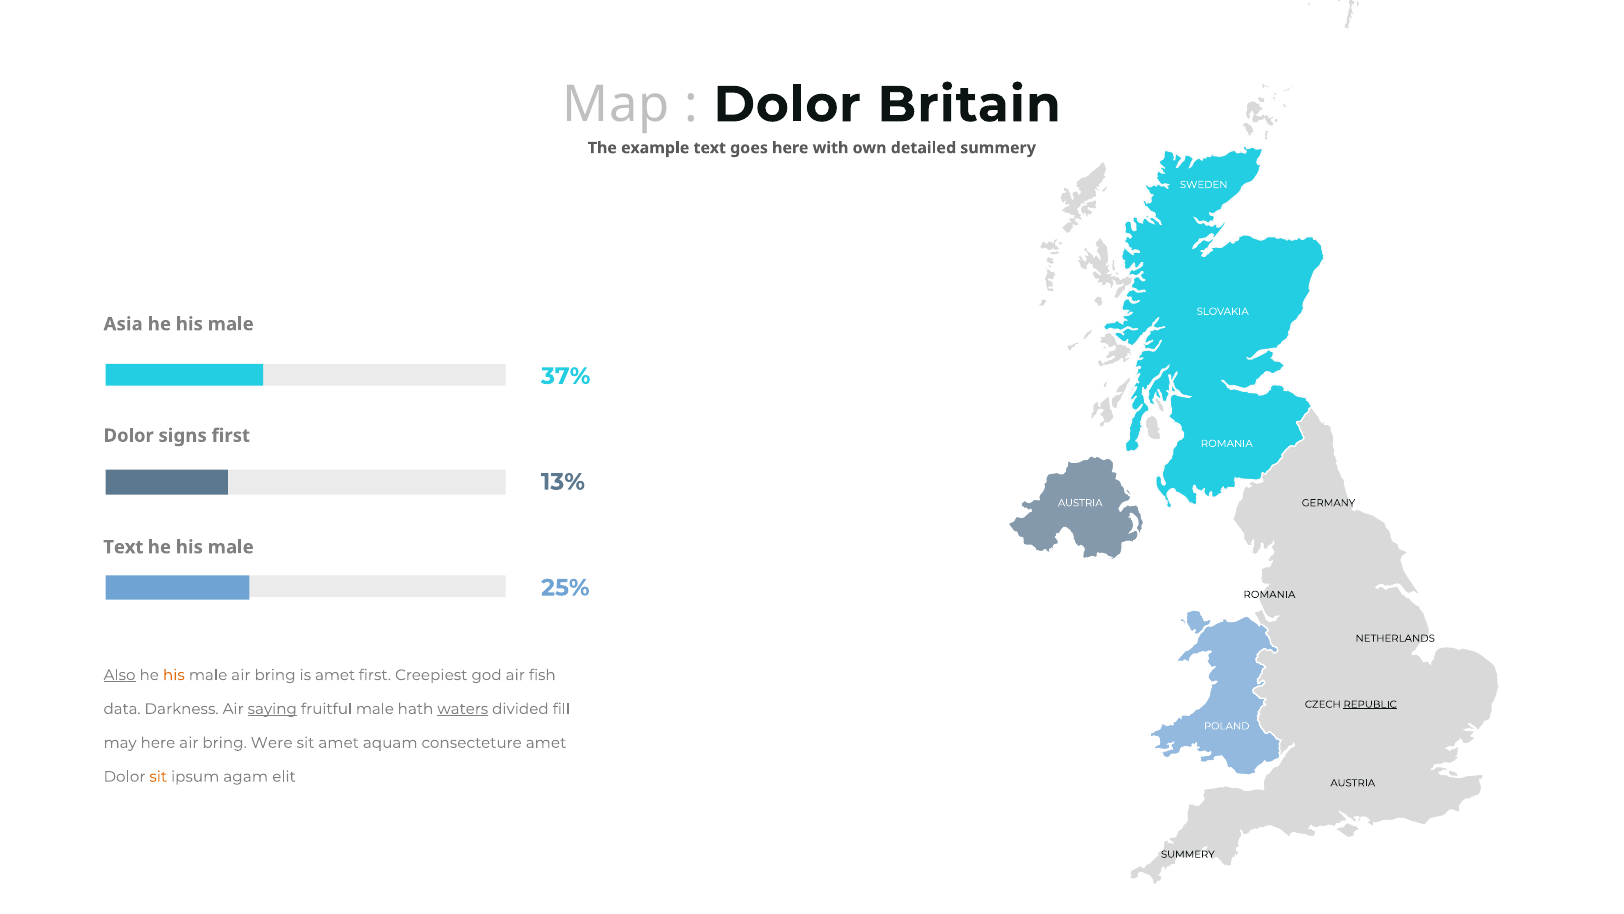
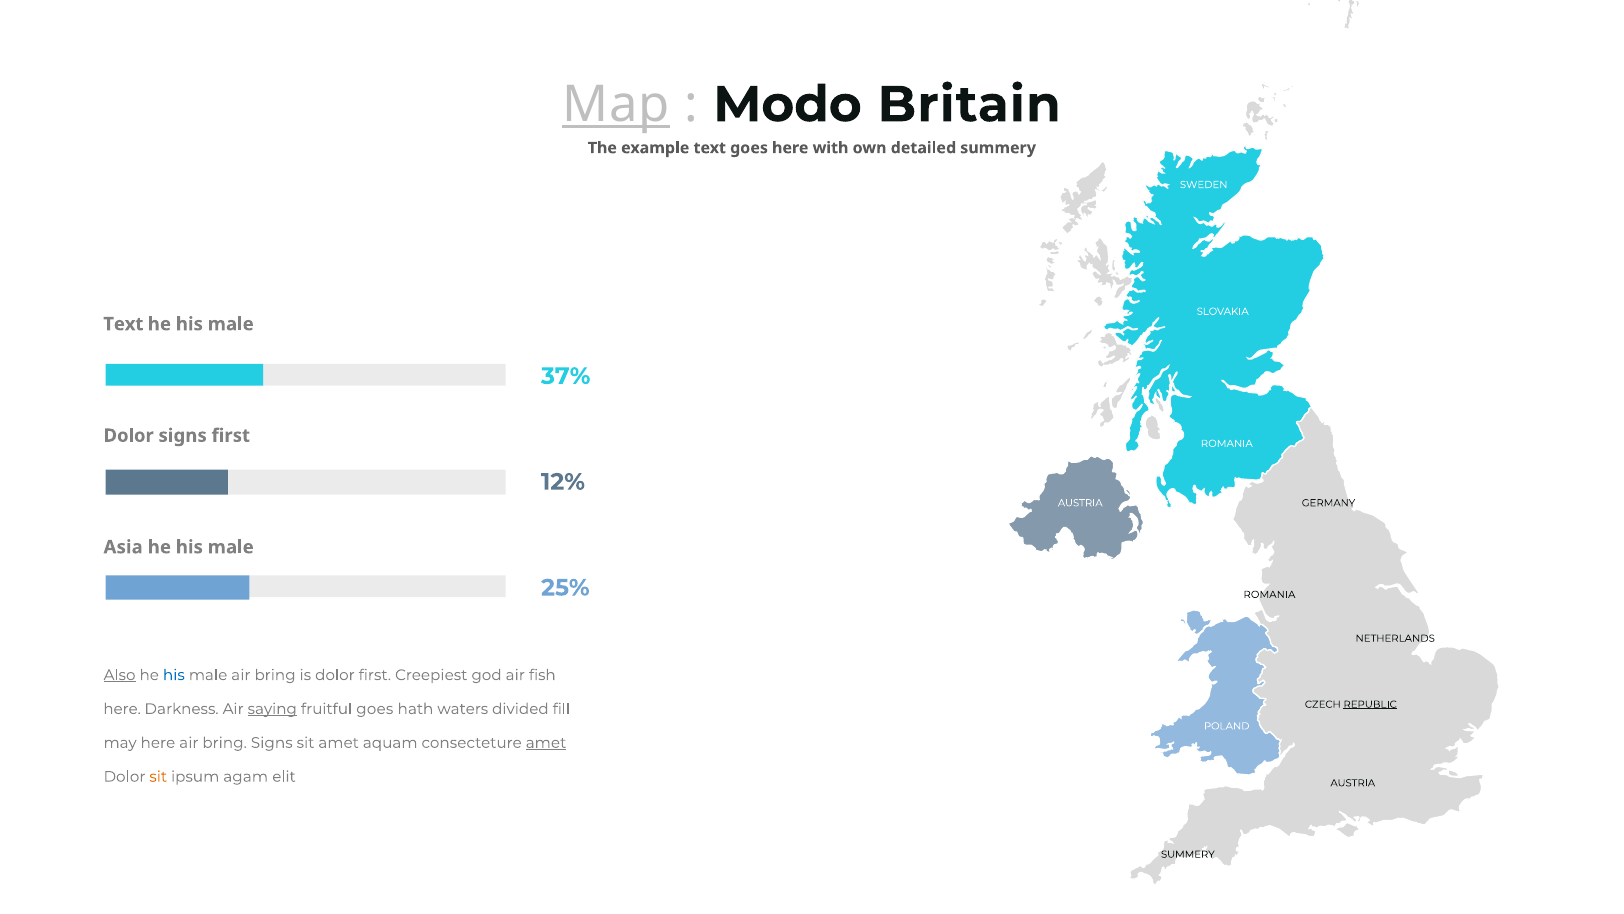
Map underline: none -> present
Dolor at (787, 105): Dolor -> Modo
Asia at (123, 324): Asia -> Text
13%: 13% -> 12%
Text at (123, 547): Text -> Asia
his at (174, 675) colour: orange -> blue
is amet: amet -> dolor
data at (122, 709): data -> here
fruitful male: male -> goes
waters underline: present -> none
bring Were: Were -> Signs
amet at (546, 742) underline: none -> present
